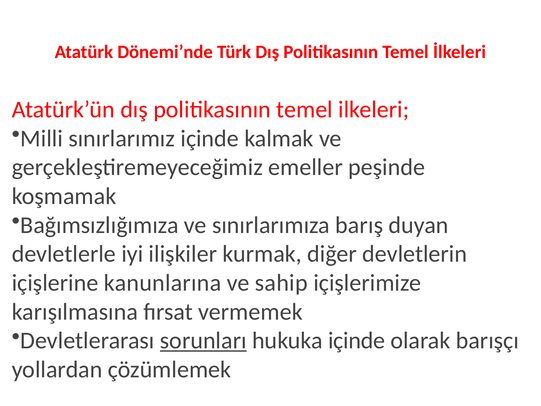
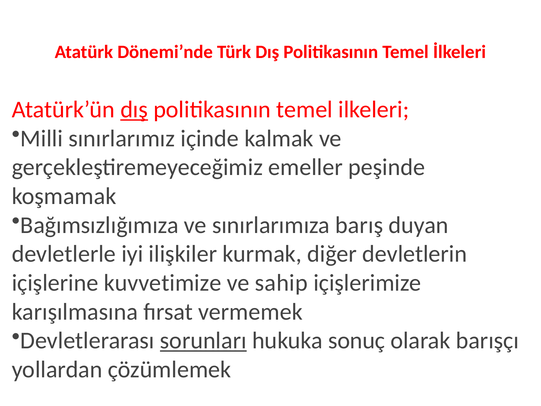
dış at (134, 110) underline: none -> present
kanunlarına: kanunlarına -> kuvvetimize
hukuka içinde: içinde -> sonuç
